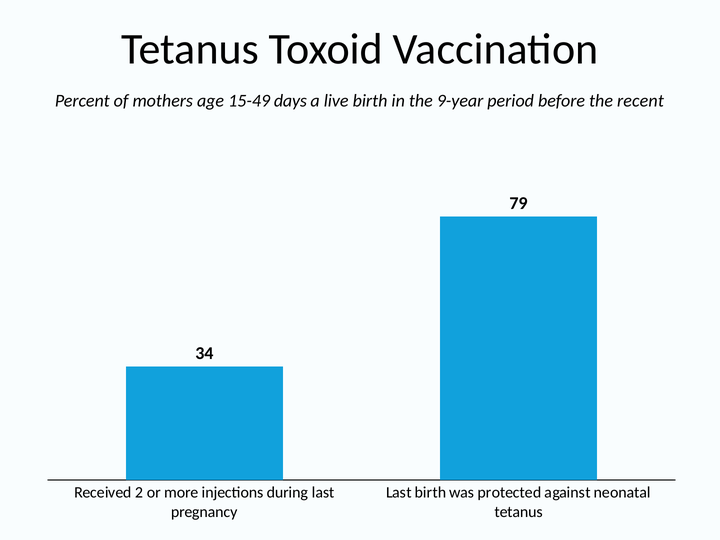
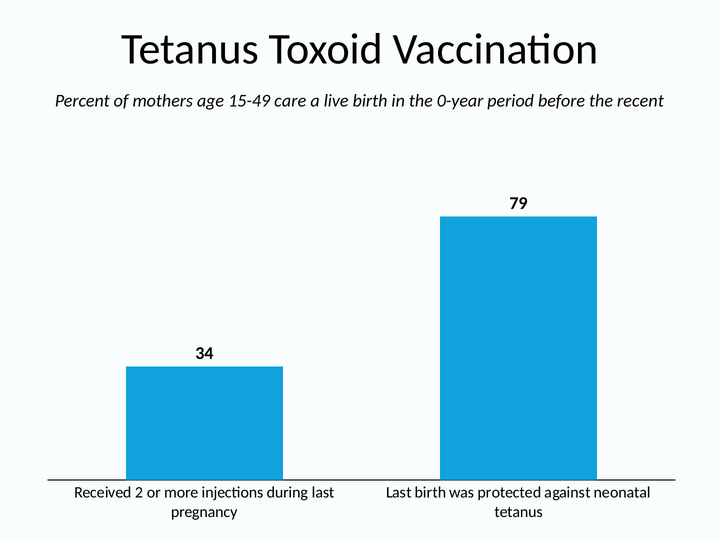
days: days -> care
9-year: 9-year -> 0-year
